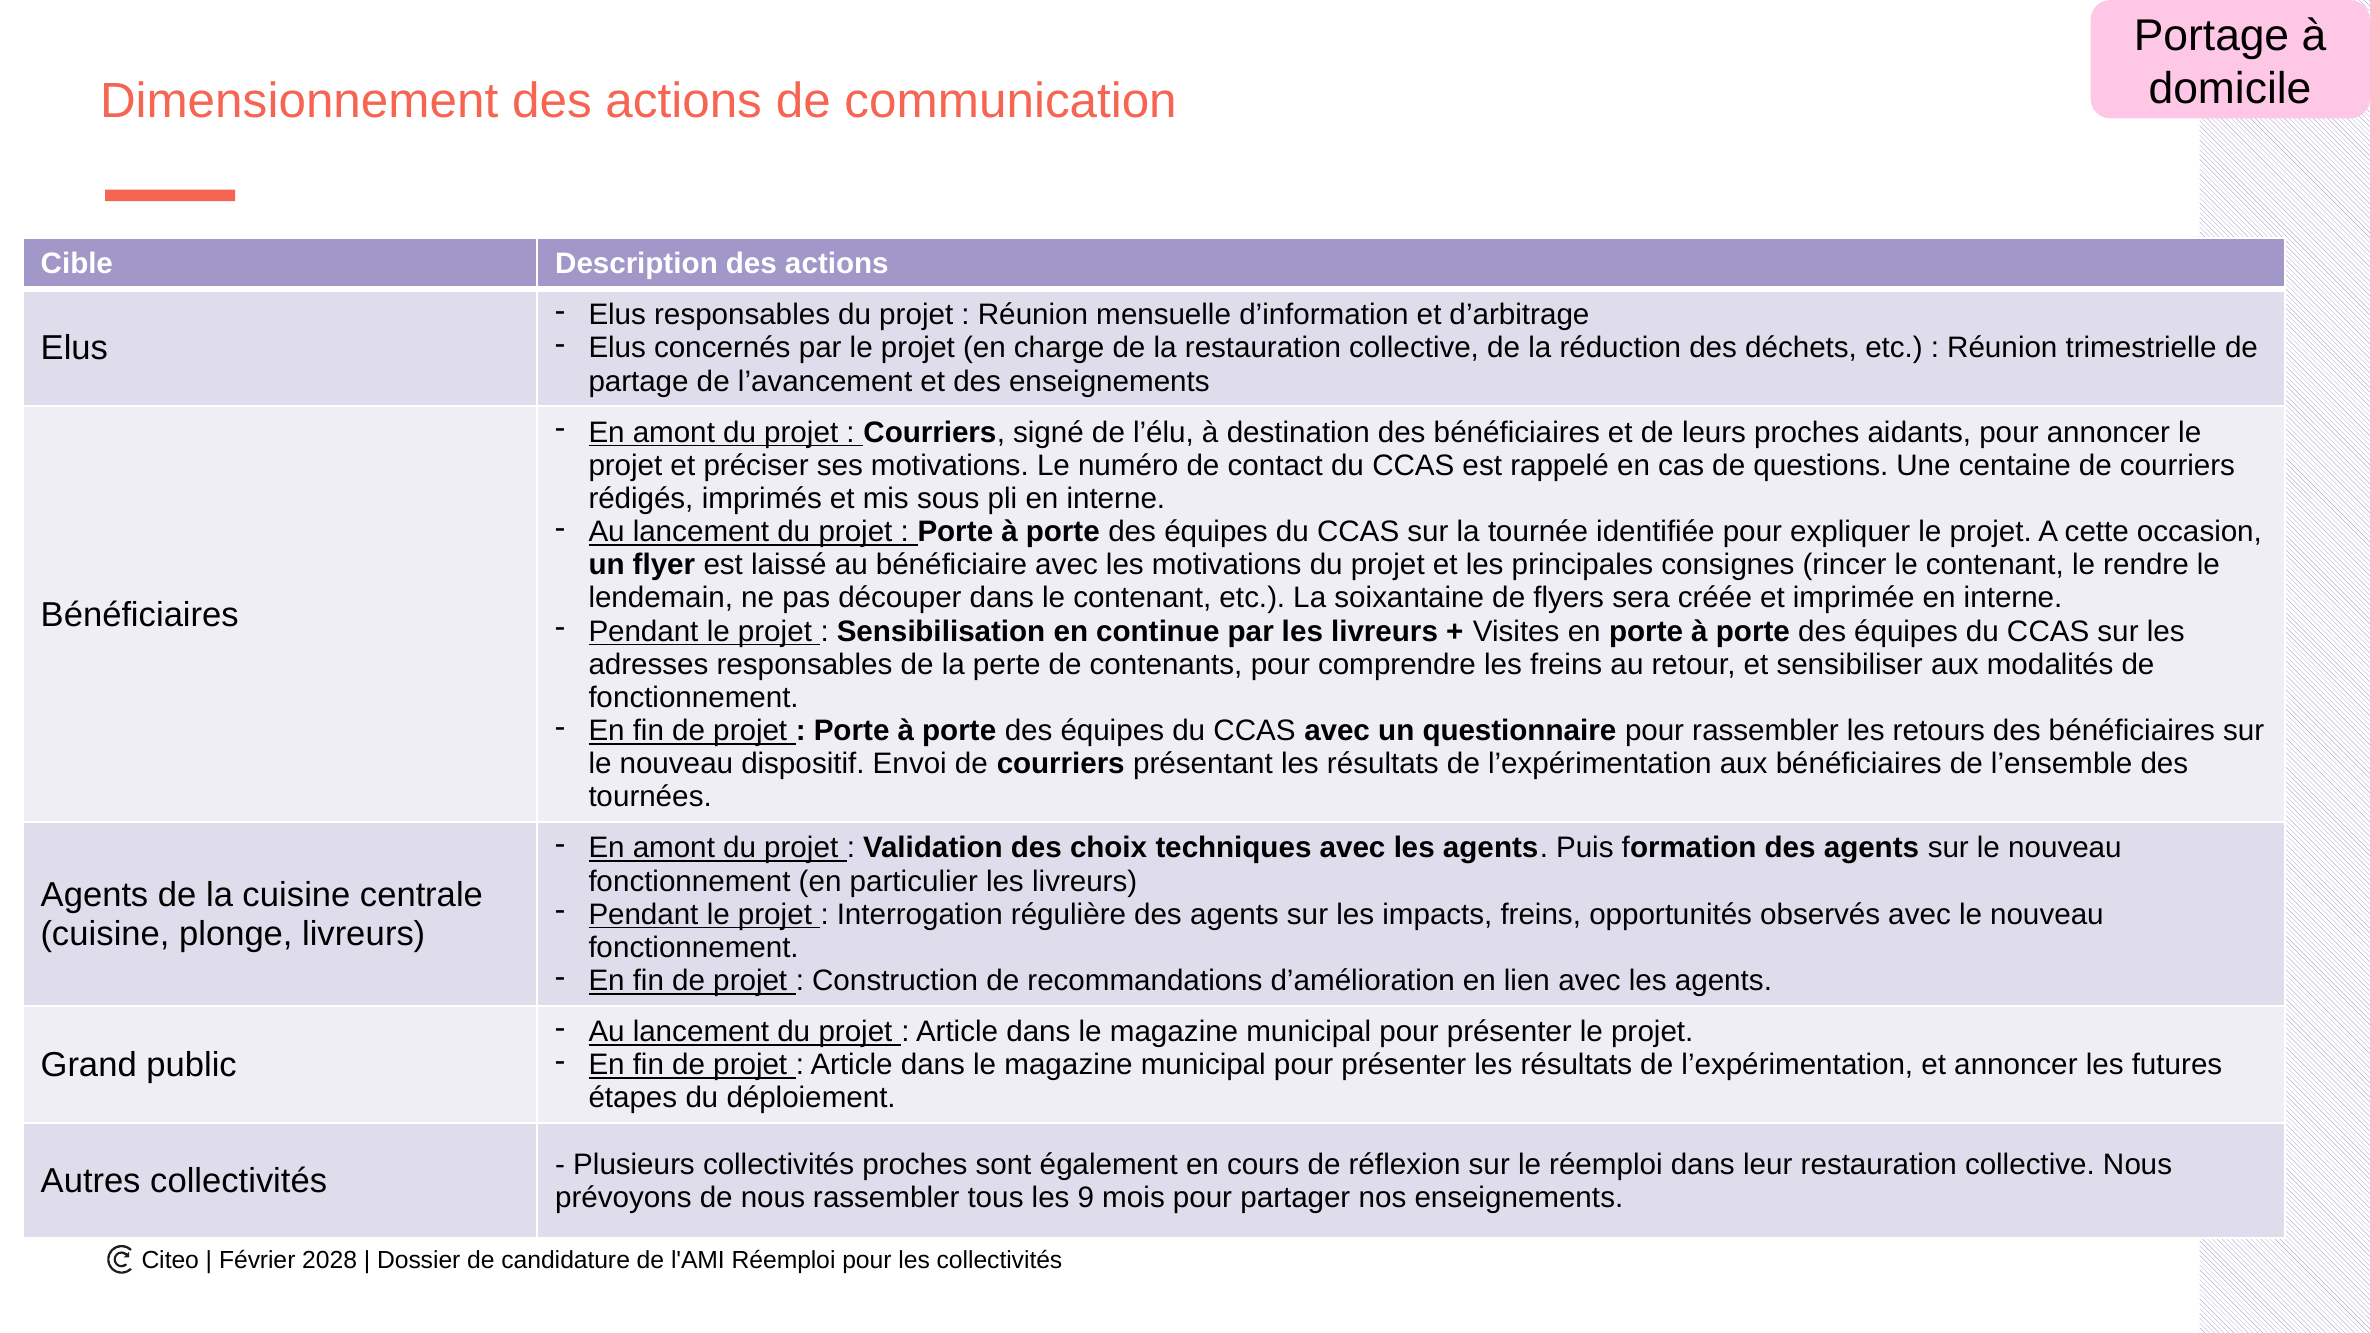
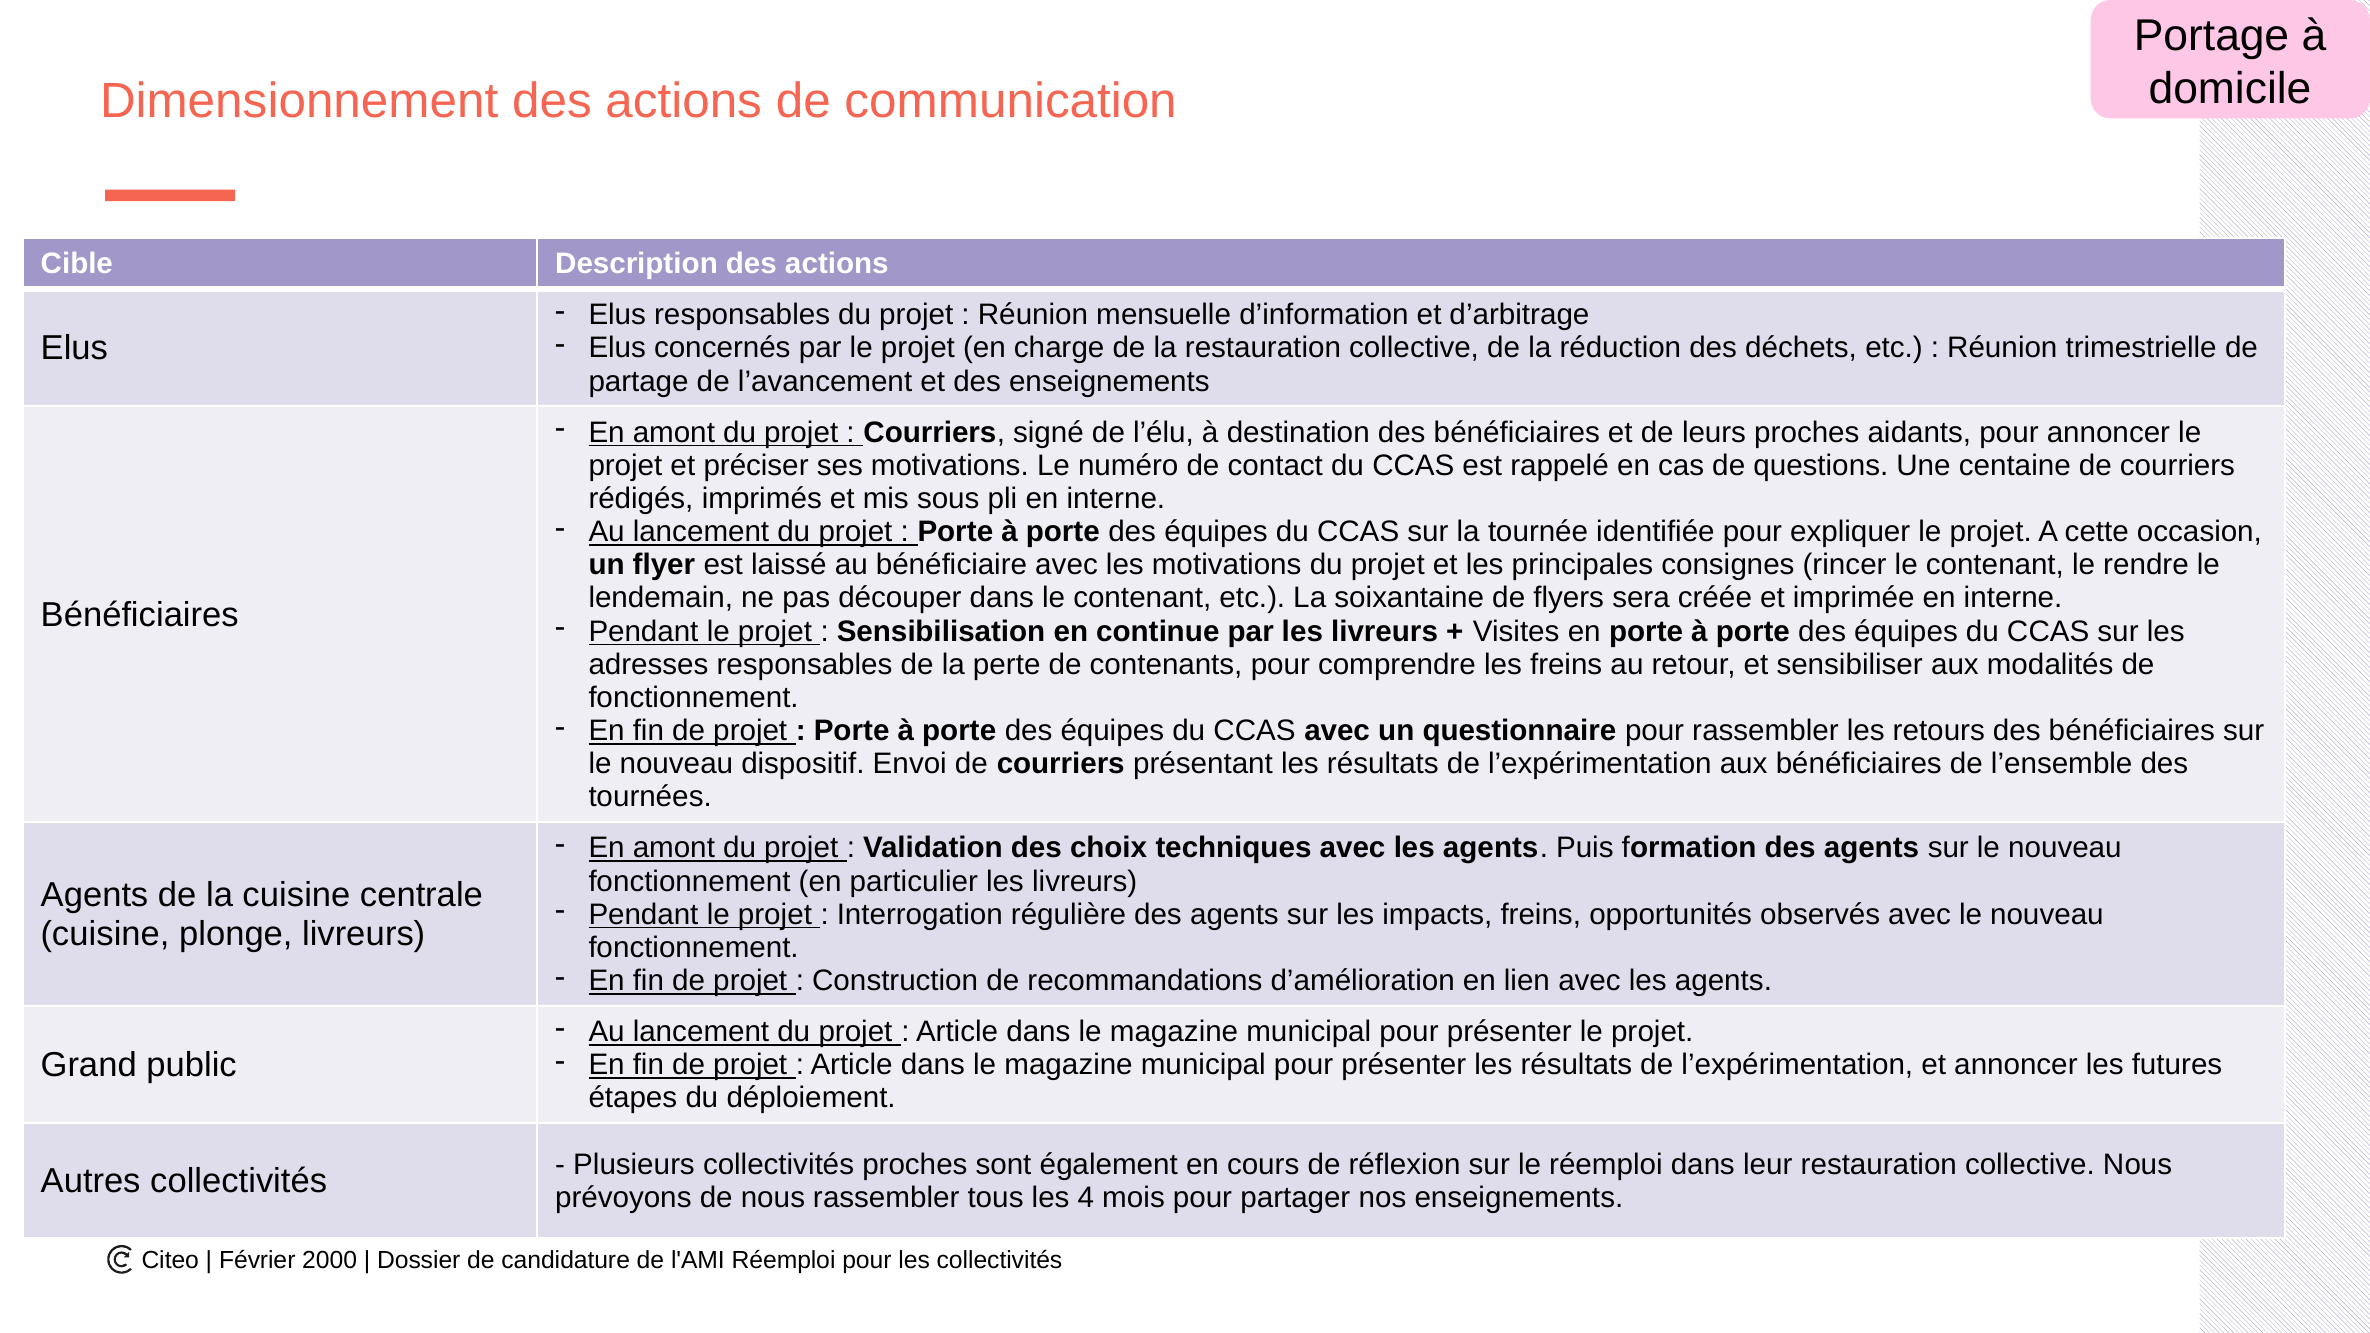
9: 9 -> 4
2028: 2028 -> 2000
